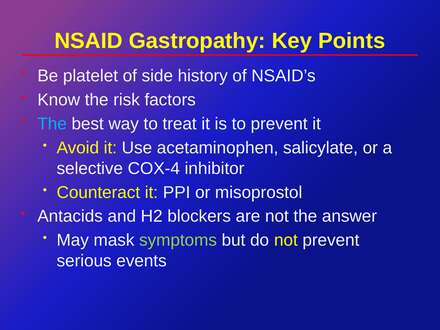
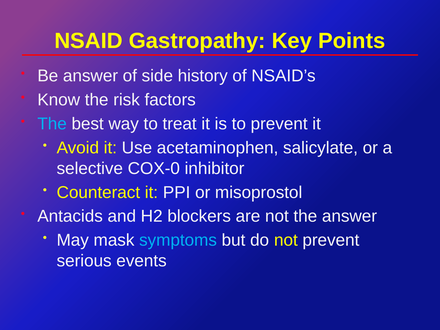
Be platelet: platelet -> answer
COX-4: COX-4 -> COX-0
symptoms colour: light green -> light blue
